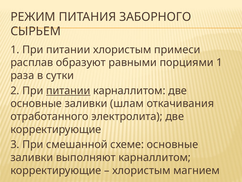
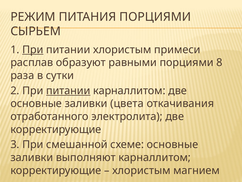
ПИТАНИЯ ЗАБОРНОГО: ЗАБОРНОГО -> ПОРЦИЯМИ
При at (33, 50) underline: none -> present
порциями 1: 1 -> 8
шлам: шлам -> цвета
